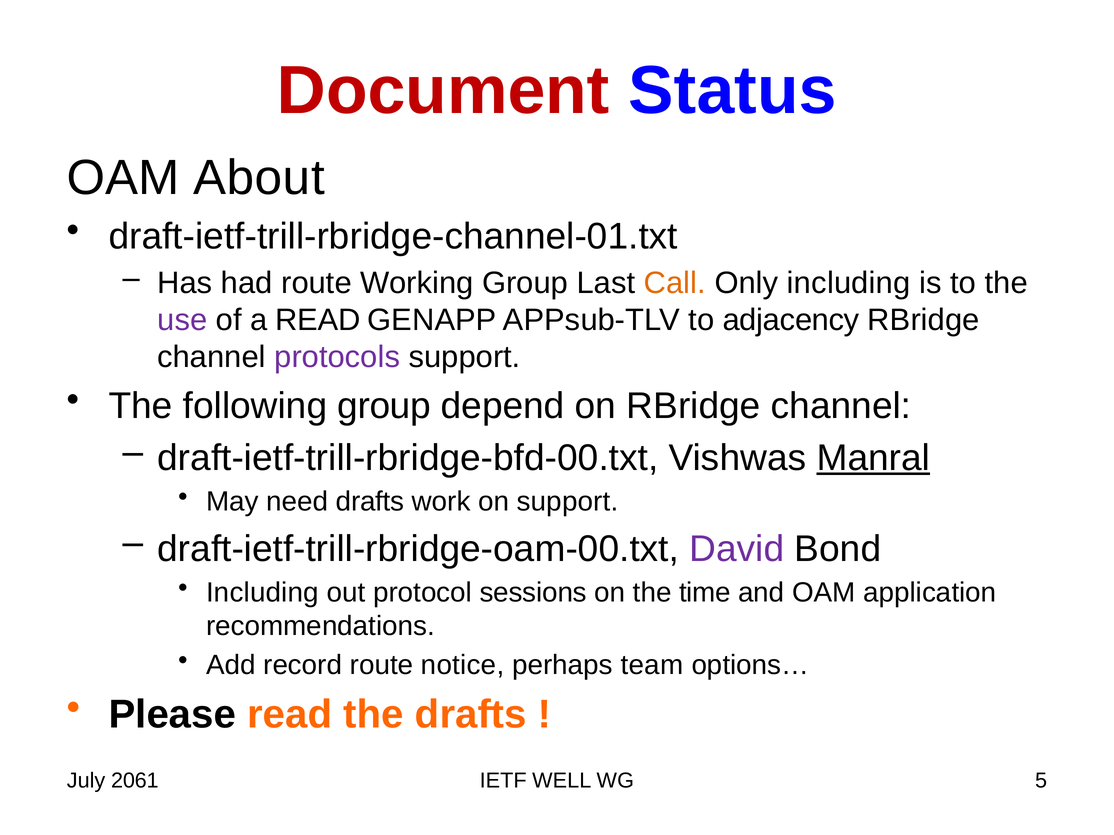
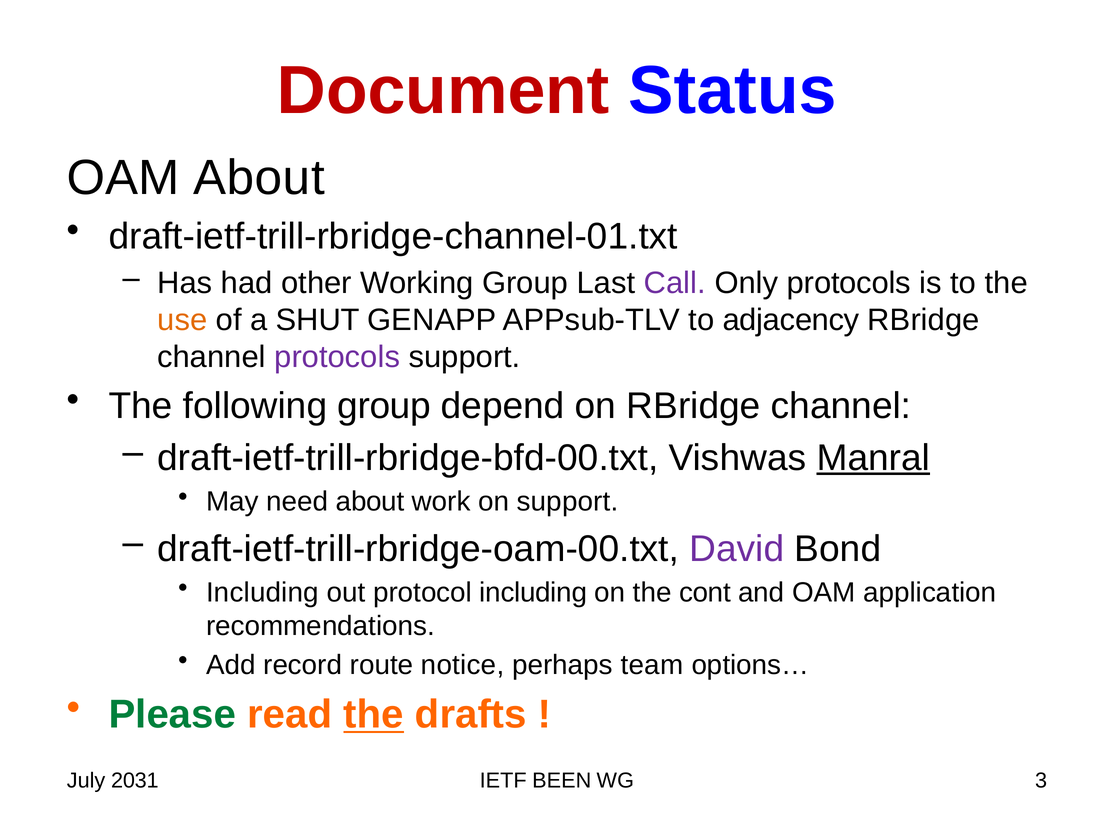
had route: route -> other
Call colour: orange -> purple
Only including: including -> protocols
use colour: purple -> orange
a READ: READ -> SHUT
need drafts: drafts -> about
protocol sessions: sessions -> including
time: time -> cont
Please colour: black -> green
the at (374, 715) underline: none -> present
2061: 2061 -> 2031
WELL: WELL -> BEEN
5: 5 -> 3
